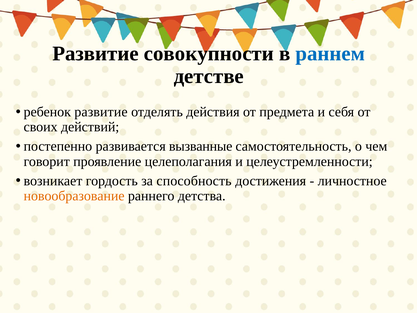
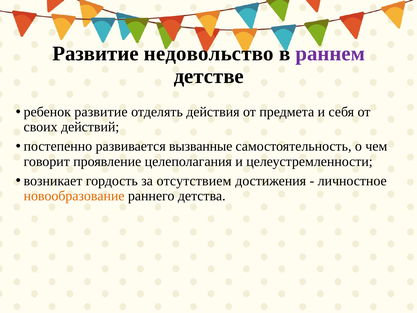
совокупности: совокупности -> недовольство
раннем colour: blue -> purple
способность: способность -> отсутствием
